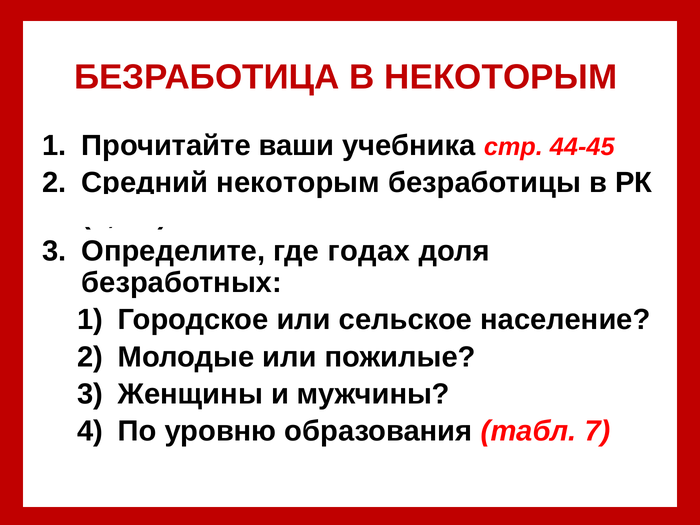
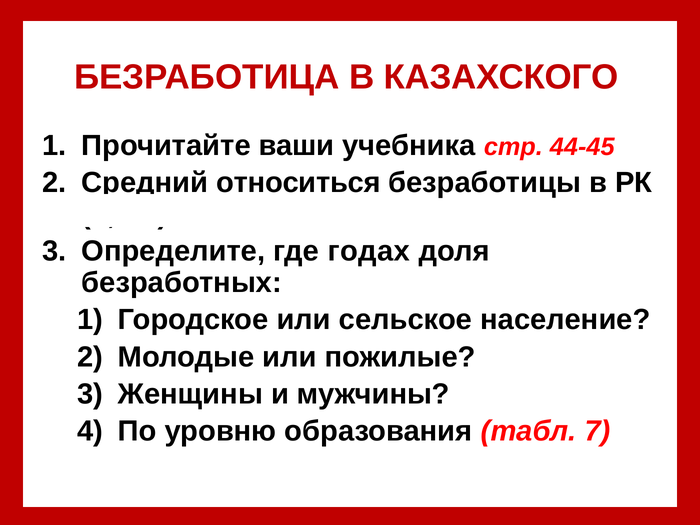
В НЕКОТОРЫМ: НЕКОТОРЫМ -> КАЗАХСКОГО
некоторым at (298, 183): некоторым -> относиться
